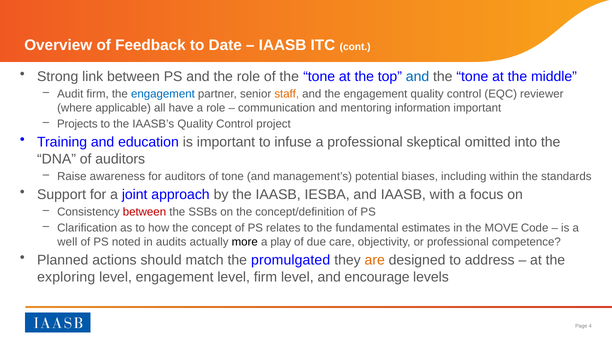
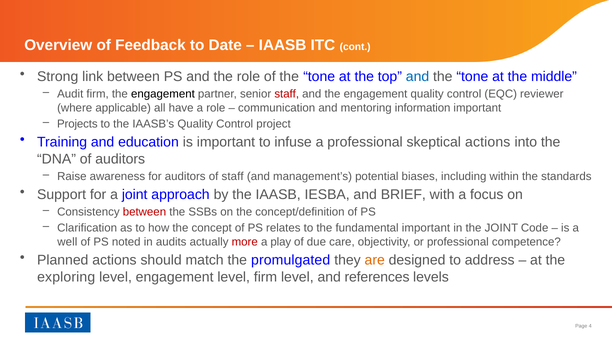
engagement at (163, 94) colour: blue -> black
staff at (287, 94) colour: orange -> red
skeptical omitted: omitted -> actions
of tone: tone -> staff
and IAASB: IAASB -> BRIEF
fundamental estimates: estimates -> important
the MOVE: MOVE -> JOINT
more colour: black -> red
encourage: encourage -> references
